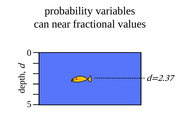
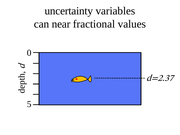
probability: probability -> uncertainty
